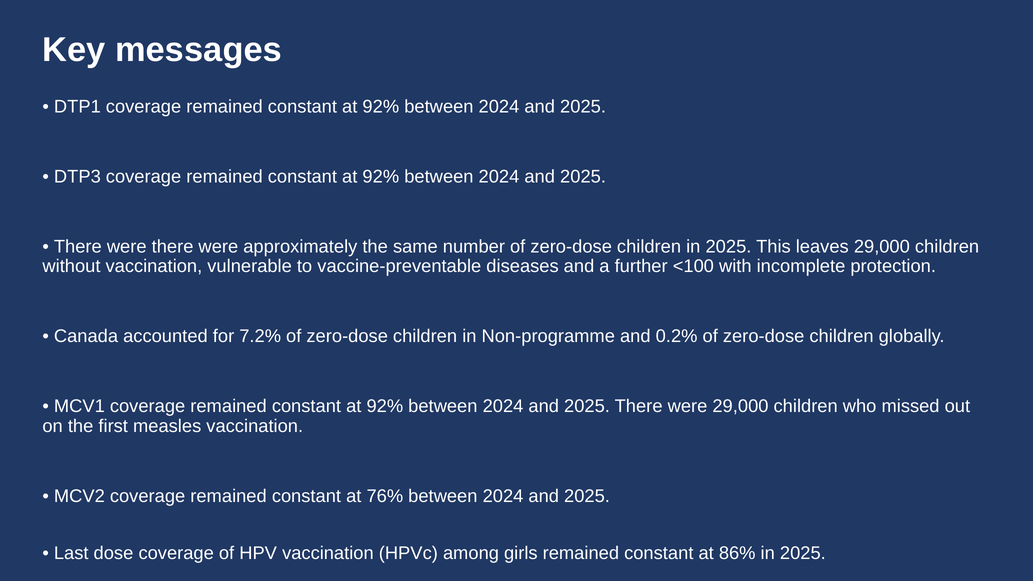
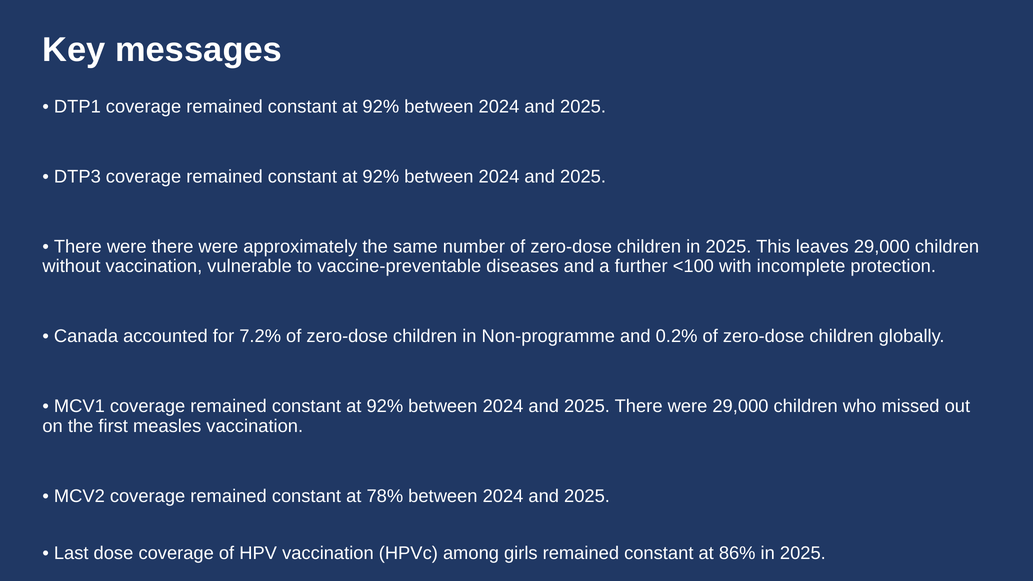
76%: 76% -> 78%
